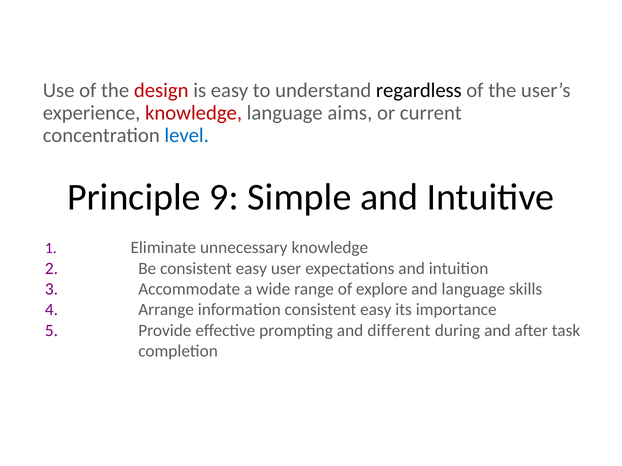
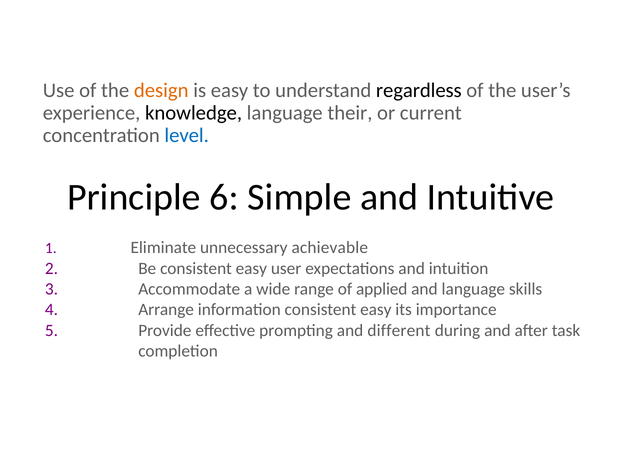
design colour: red -> orange
knowledge at (194, 113) colour: red -> black
aims: aims -> their
9: 9 -> 6
unnecessary knowledge: knowledge -> achievable
explore: explore -> applied
